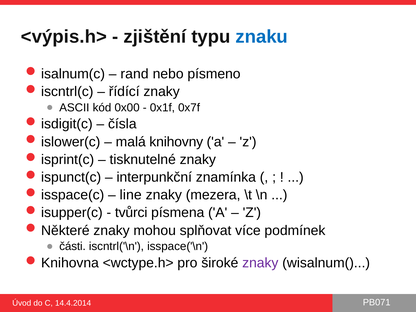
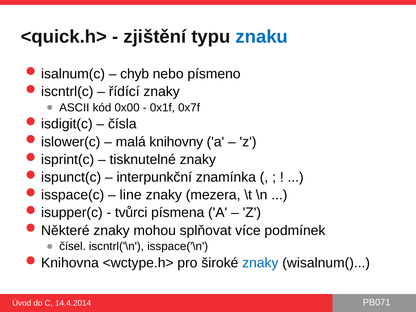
<výpis.h>: <výpis.h> -> <quick.h>
rand: rand -> chyb
části: části -> čísel
znaky at (260, 263) colour: purple -> blue
